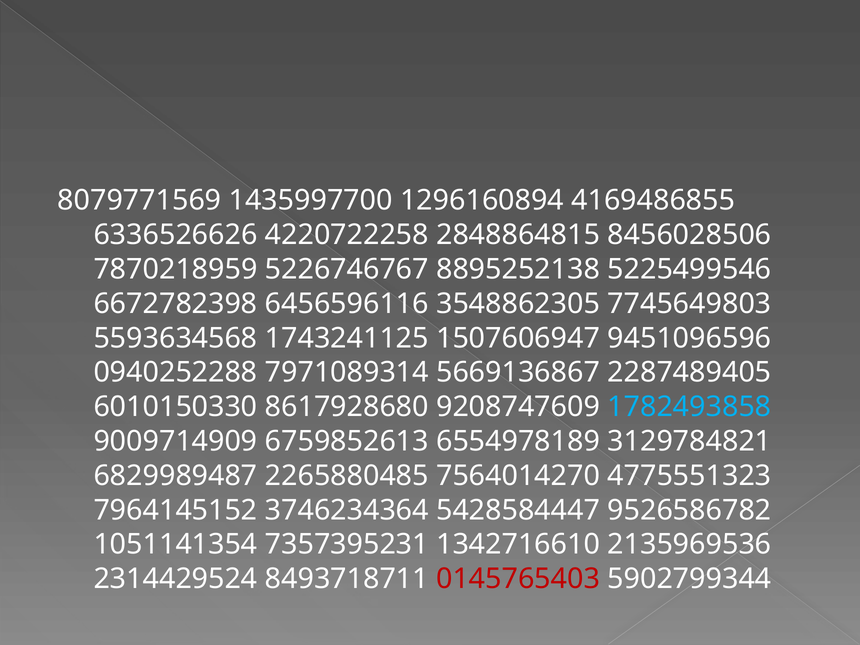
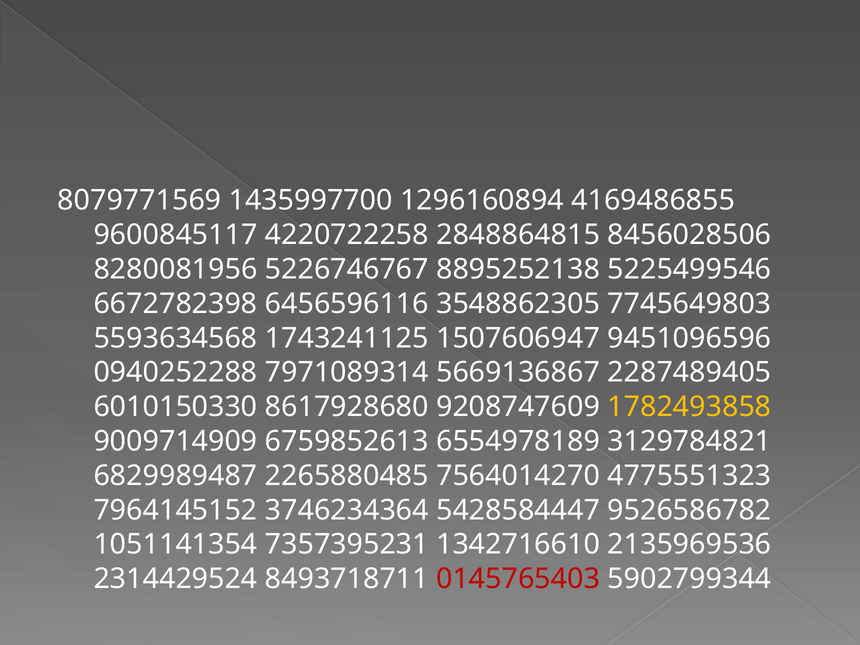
6336526626: 6336526626 -> 9600845117
7870218959: 7870218959 -> 8280081956
1782493858 colour: light blue -> yellow
